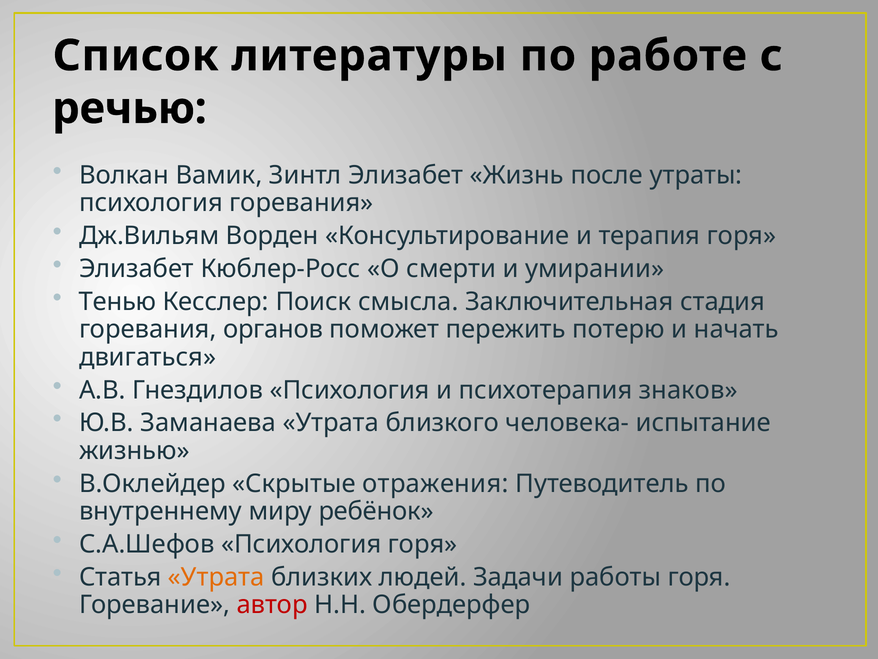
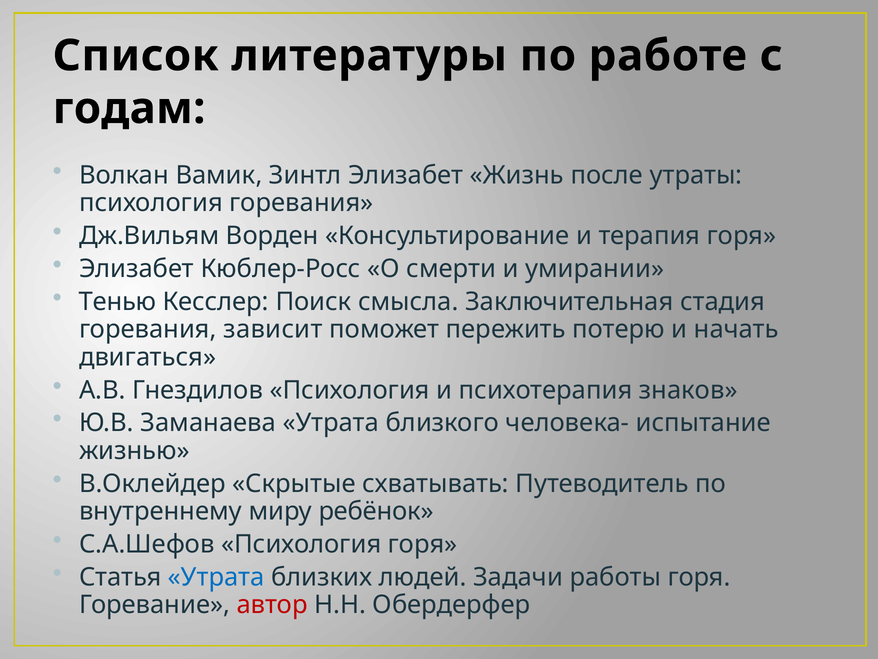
речью: речью -> годам
органов: органов -> зависит
отражения: отражения -> схватывать
Утрата at (216, 577) colour: orange -> blue
